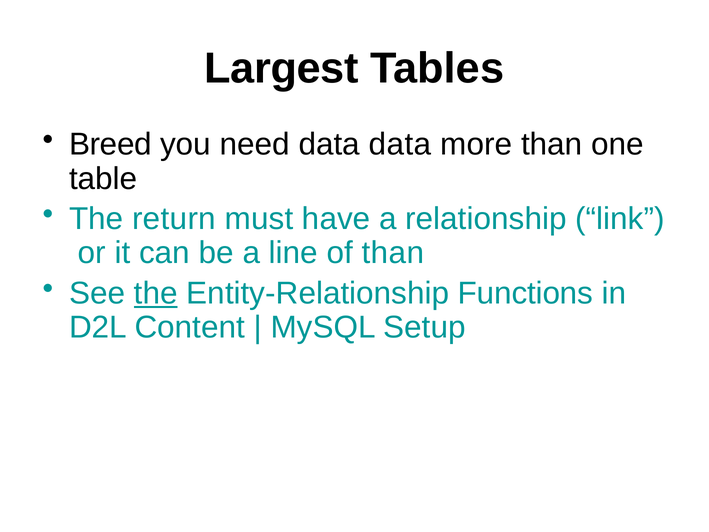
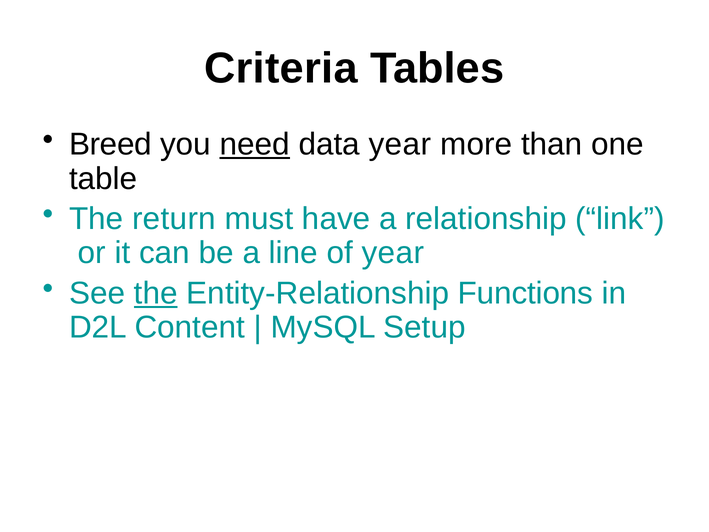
Largest: Largest -> Criteria
need underline: none -> present
data data: data -> year
of than: than -> year
